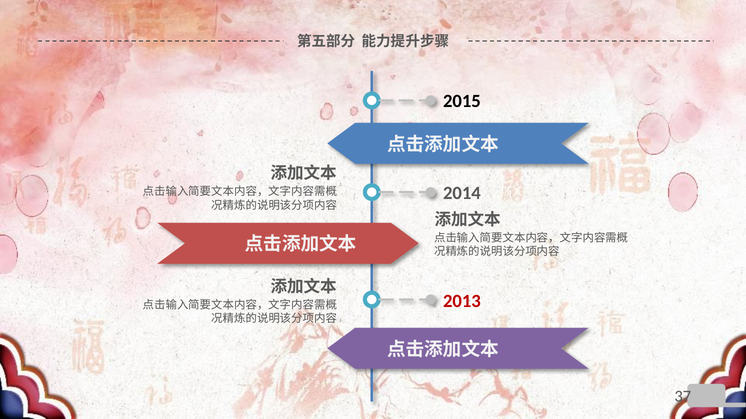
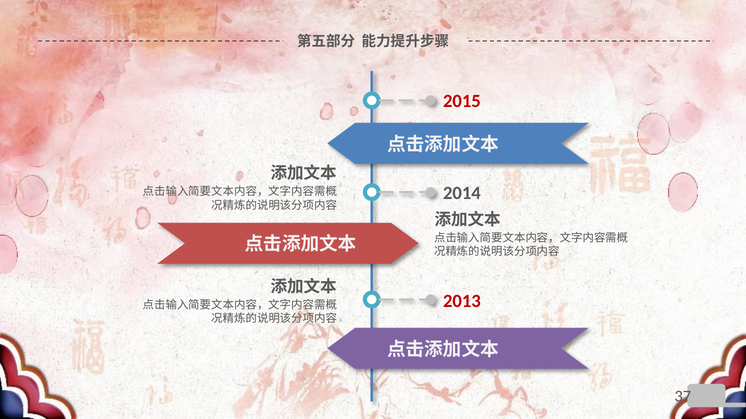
2015 colour: black -> red
